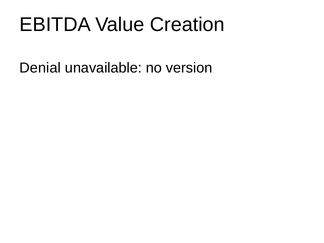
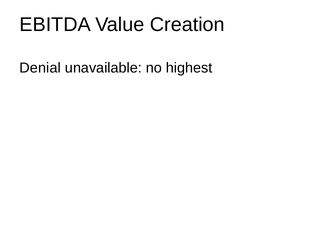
version: version -> highest
